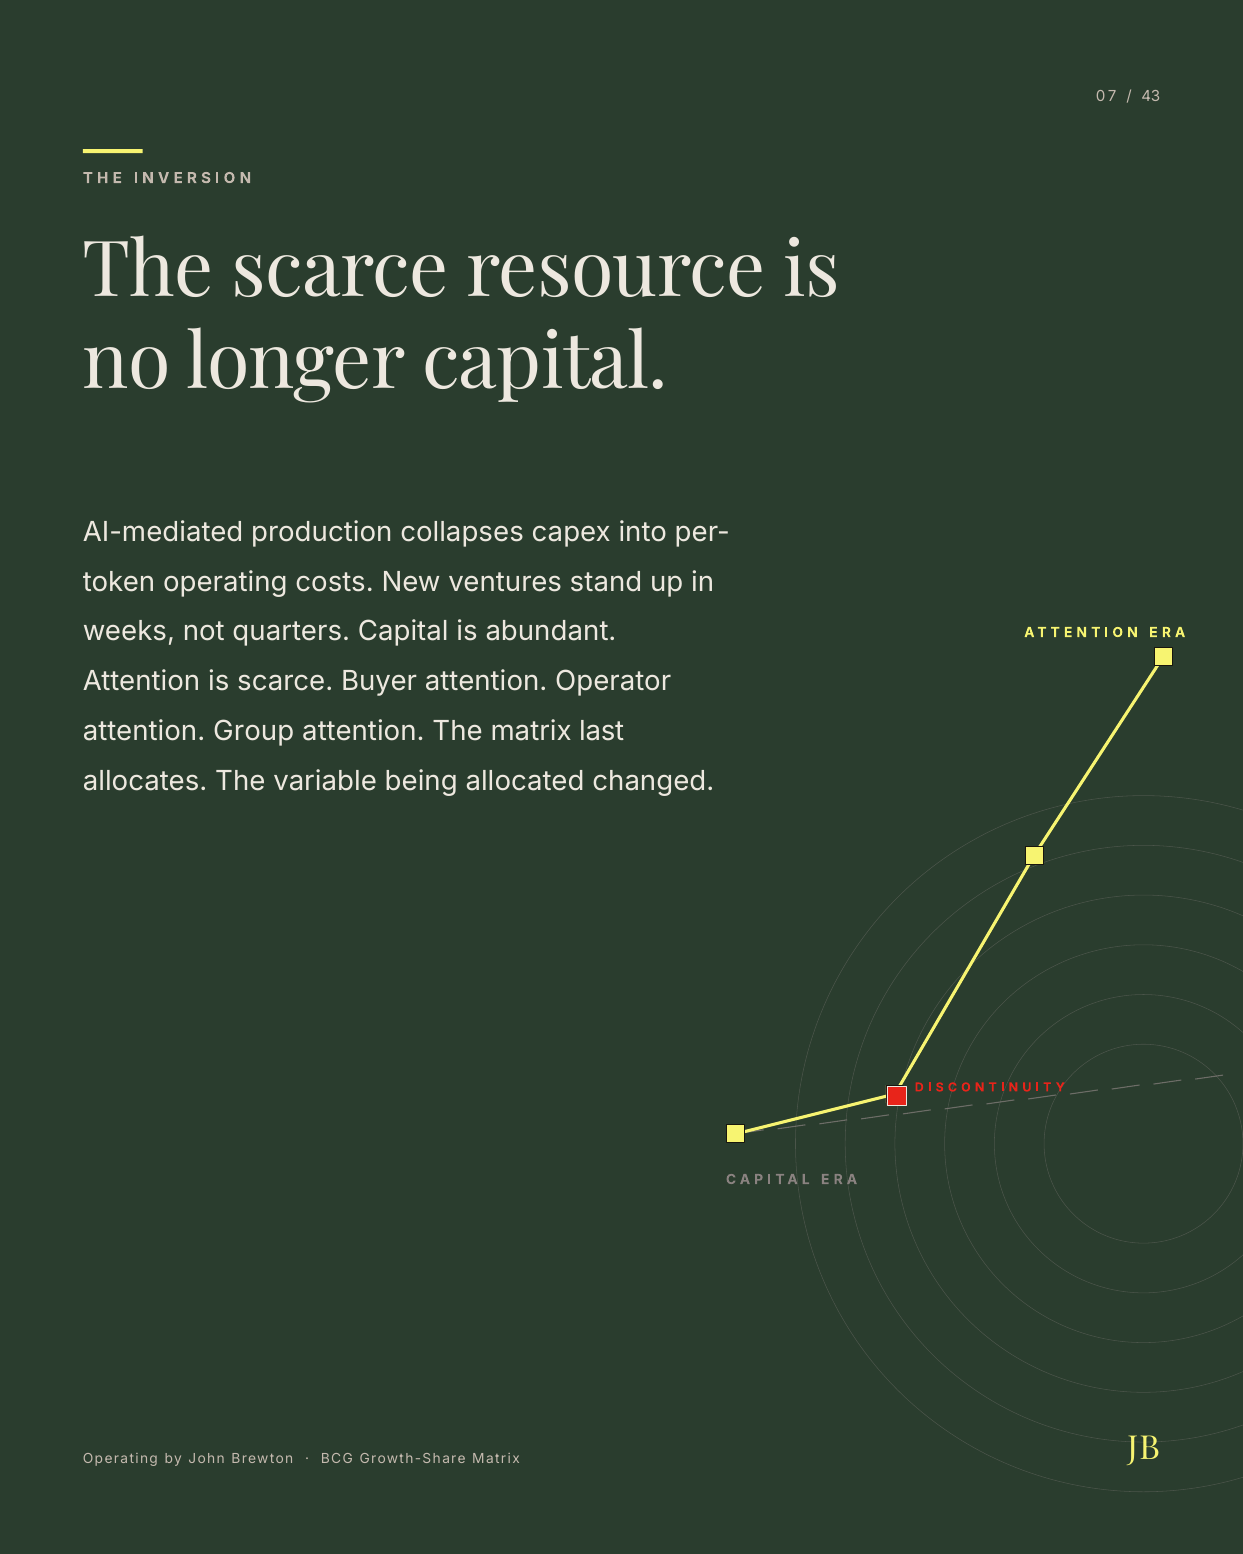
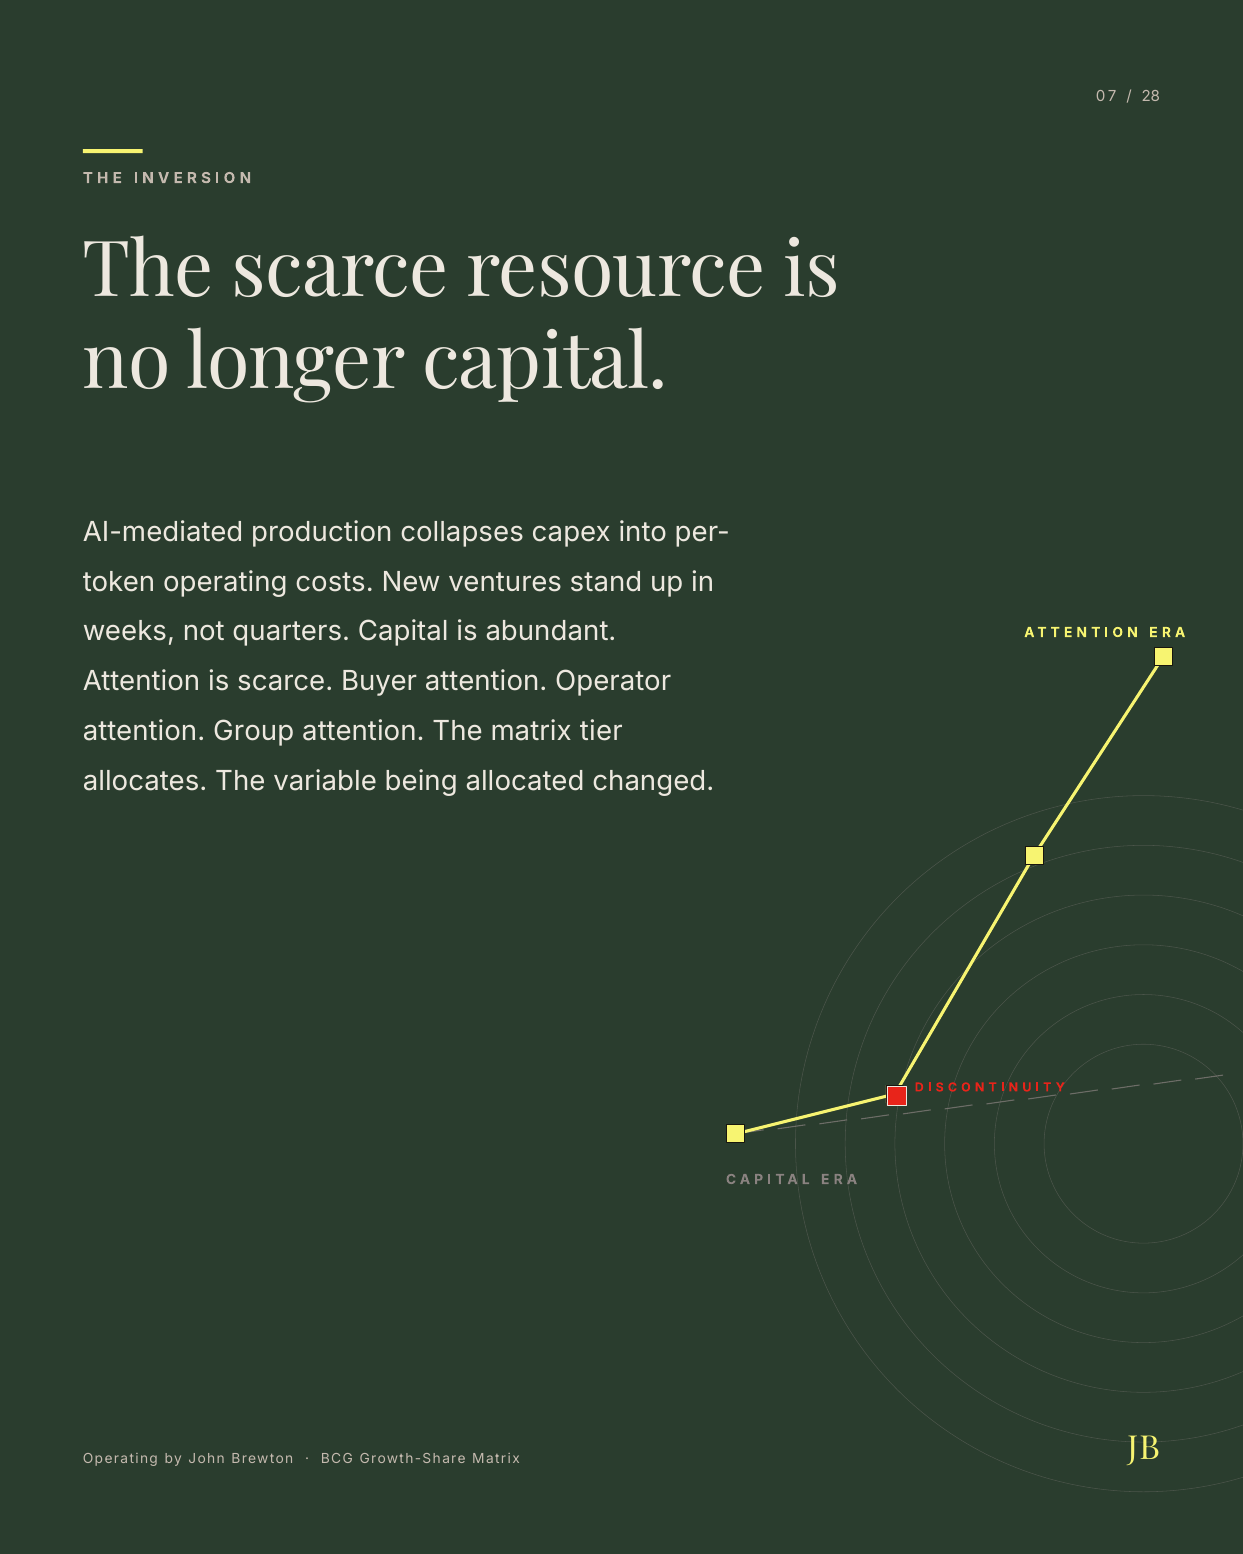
43: 43 -> 28
last: last -> tier
